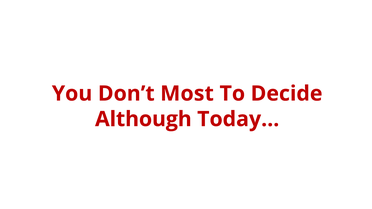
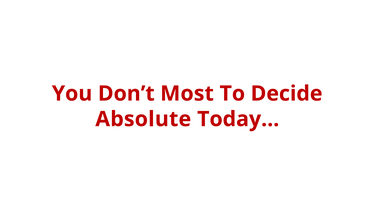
Although: Although -> Absolute
